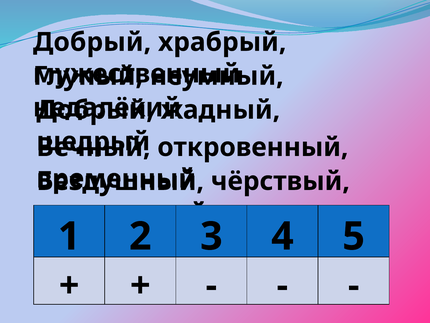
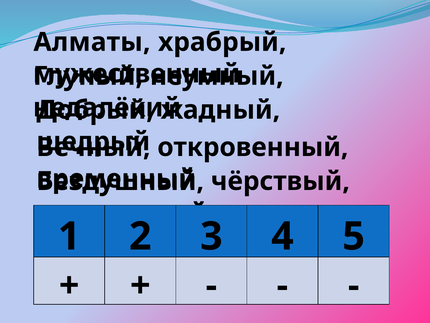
Добрый at (92, 42): Добрый -> Алматы
